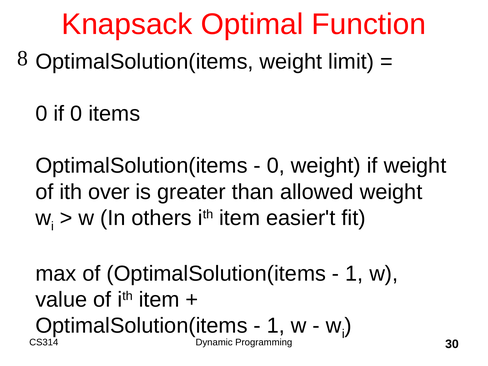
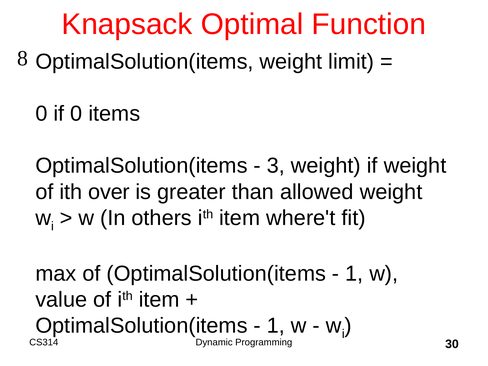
0 at (276, 166): 0 -> 3
easier't: easier't -> where't
